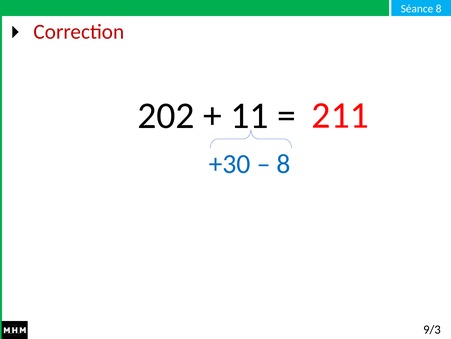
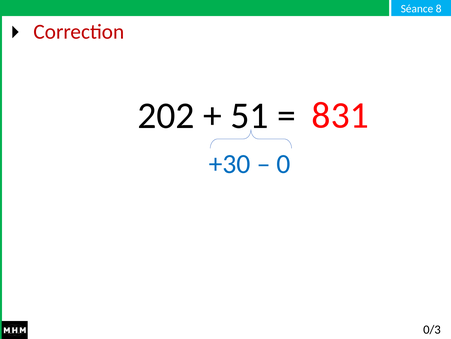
11: 11 -> 51
211: 211 -> 831
8 at (284, 164): 8 -> 0
9/3: 9/3 -> 0/3
